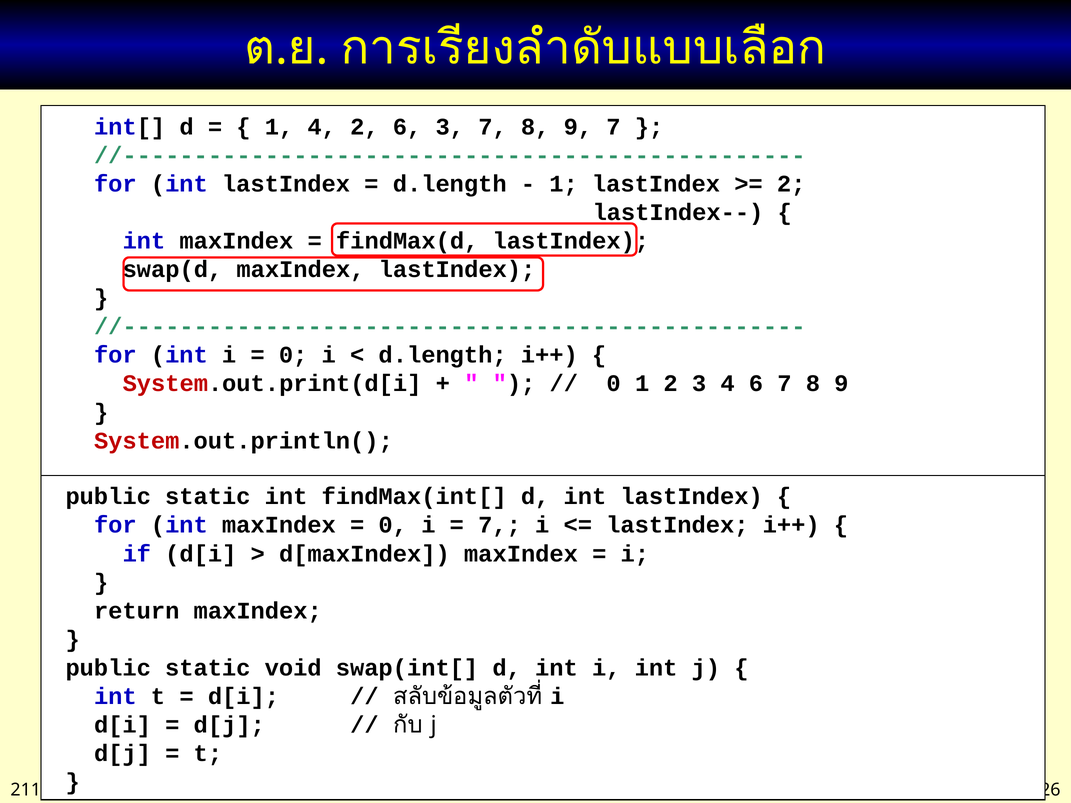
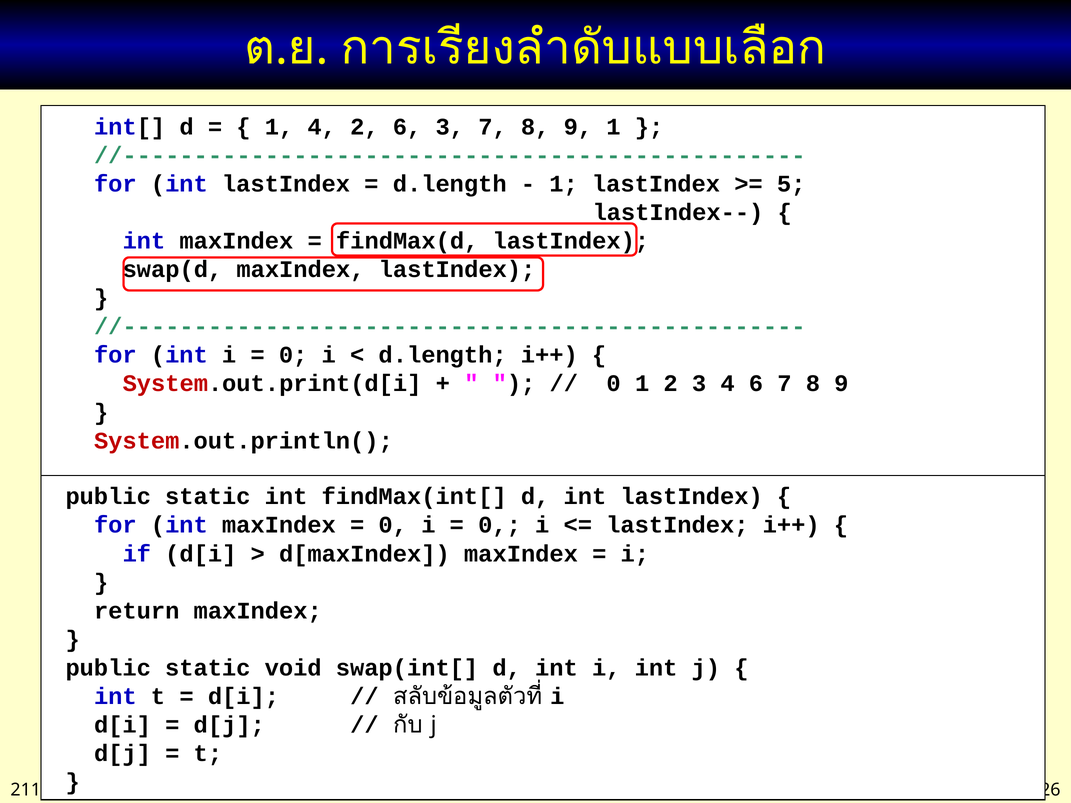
9 7: 7 -> 1
2 at (791, 184): 2 -> 5
7 at (500, 525): 7 -> 0
